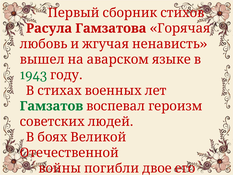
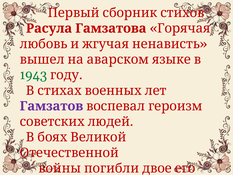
Гамзатов colour: green -> purple
